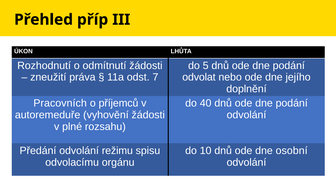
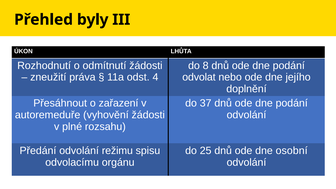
příp: příp -> byly
do 5: 5 -> 8
7: 7 -> 4
Pracovních: Pracovních -> Přesáhnout
příjemců: příjemců -> zařazení
40: 40 -> 37
10: 10 -> 25
